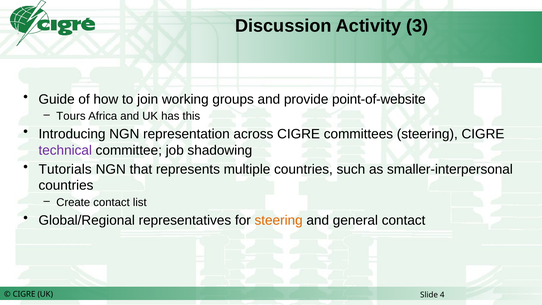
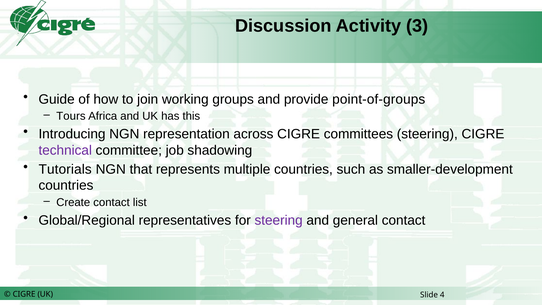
point-of-website: point-of-website -> point-of-groups
smaller-interpersonal: smaller-interpersonal -> smaller-development
steering at (279, 220) colour: orange -> purple
